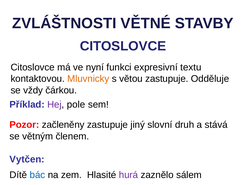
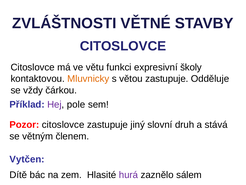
nyní: nyní -> větu
textu: textu -> školy
Pozor začleněny: začleněny -> citoslovce
bác colour: blue -> black
